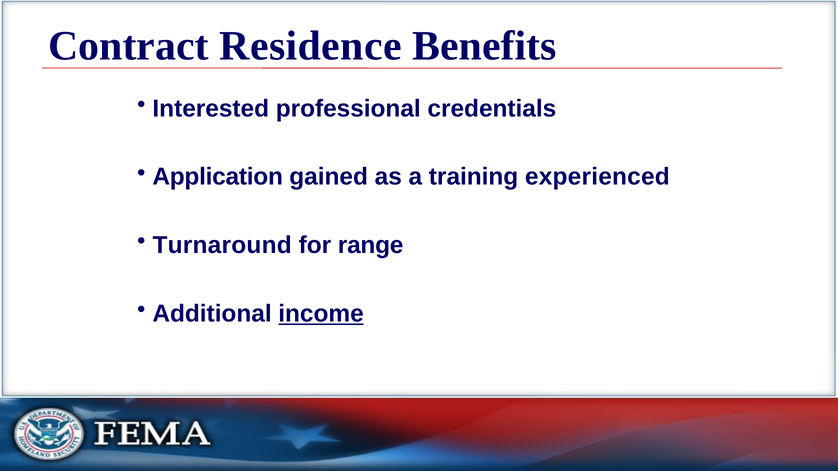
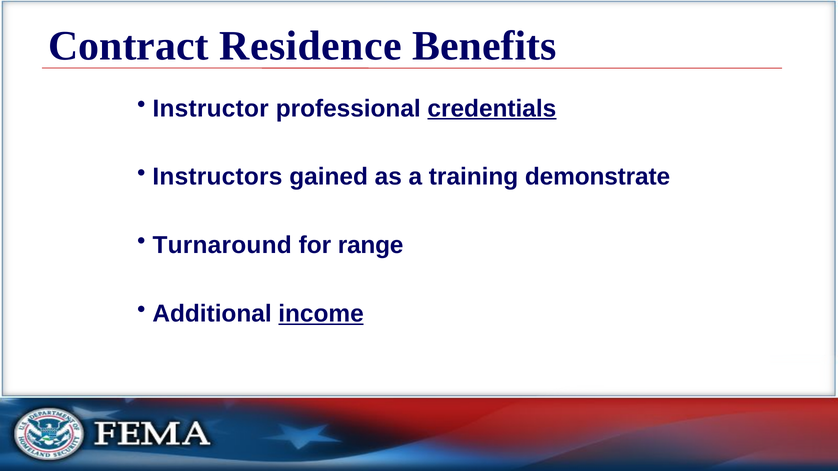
Interested: Interested -> Instructor
credentials underline: none -> present
Application: Application -> Instructors
experienced: experienced -> demonstrate
